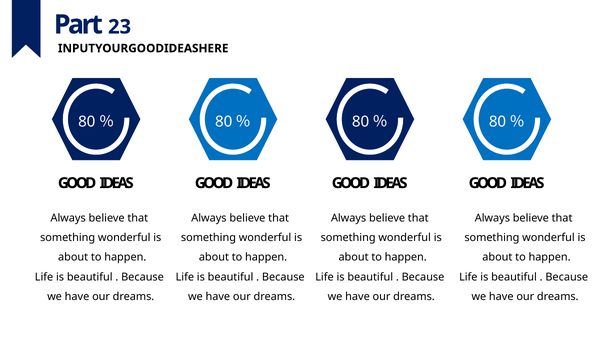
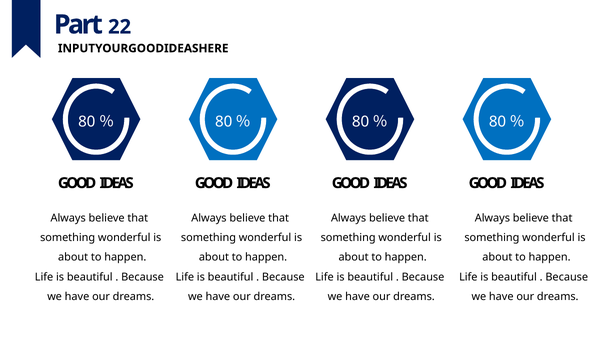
23: 23 -> 22
